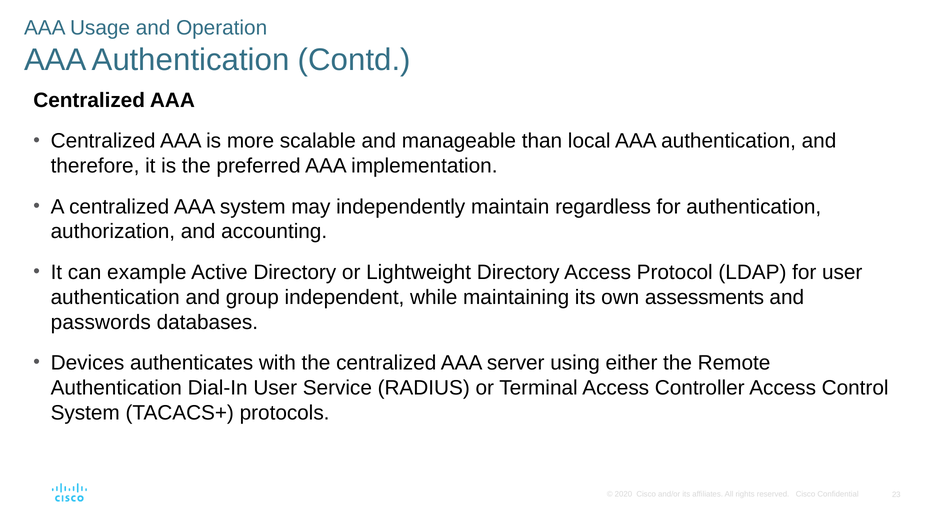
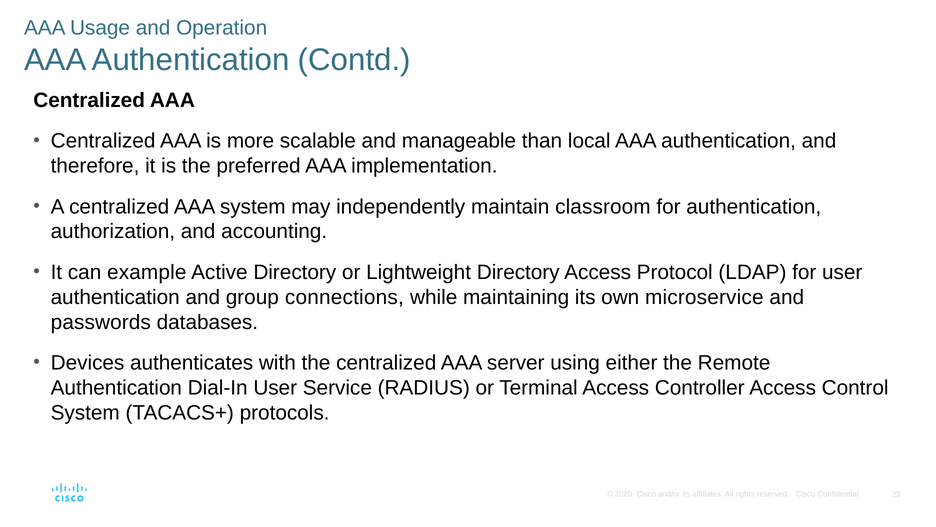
regardless: regardless -> classroom
independent: independent -> connections
assessments: assessments -> microservice
